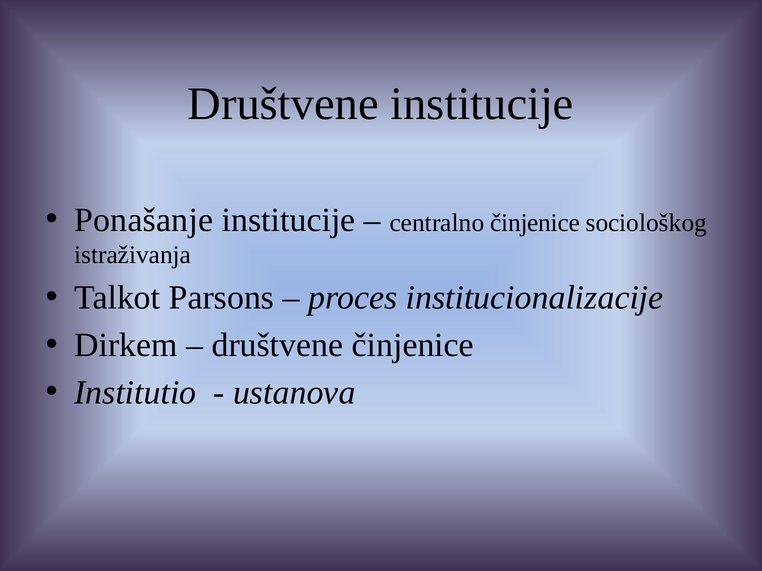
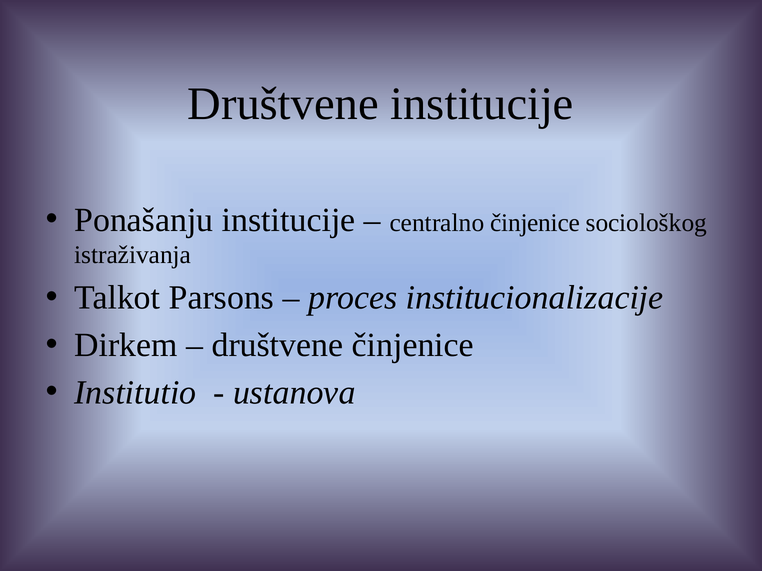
Ponašanje: Ponašanje -> Ponašanju
